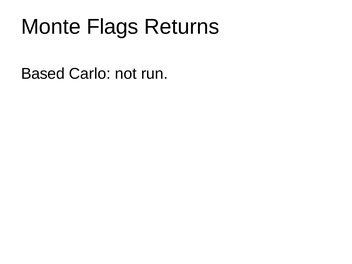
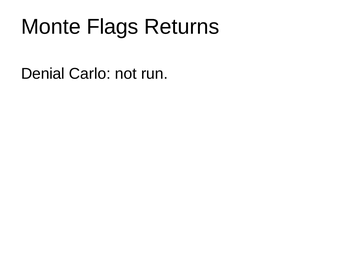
Based: Based -> Denial
